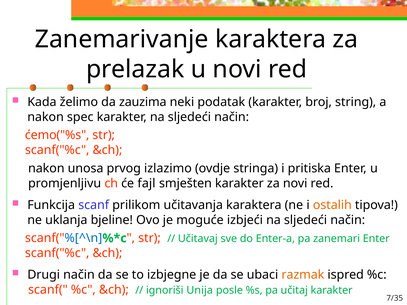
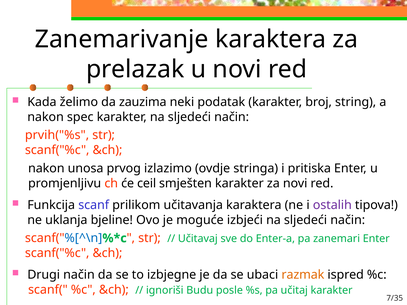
ćemo("%s: ćemo("%s -> prvih("%s
fajl: fajl -> ceil
ostalih colour: orange -> purple
Unija: Unija -> Budu
